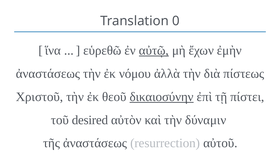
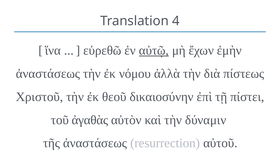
0: 0 -> 4
δικαιοσύνην underline: present -> none
desired: desired -> ἀγαθὰς
